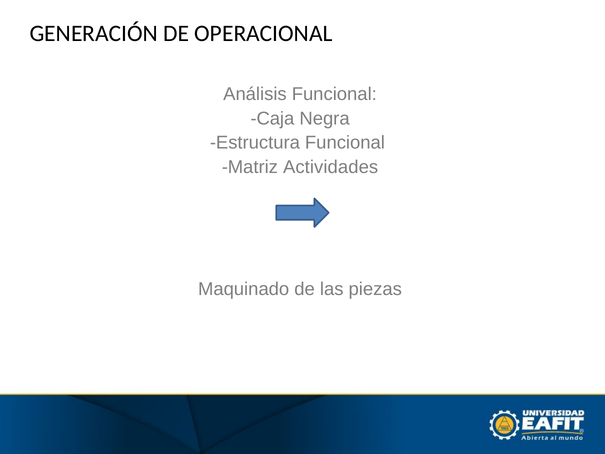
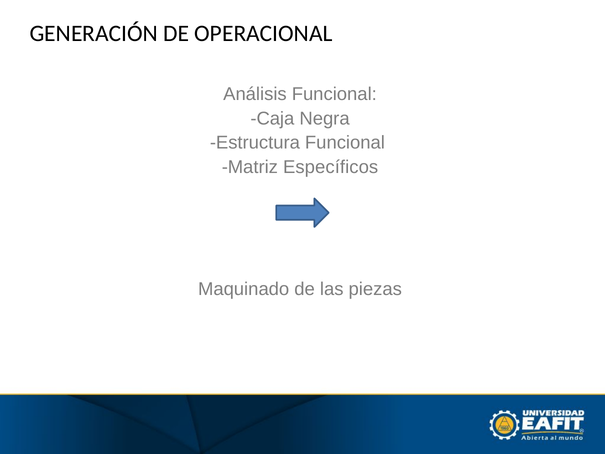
Actividades: Actividades -> Específicos
